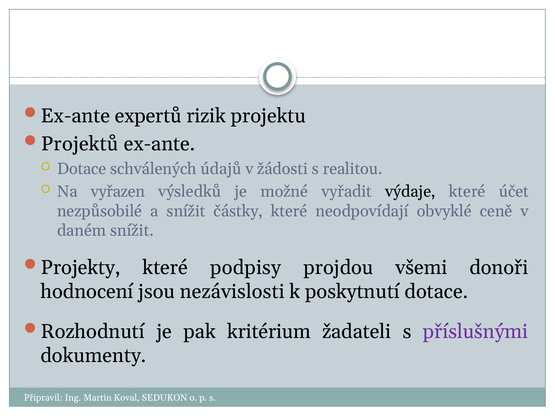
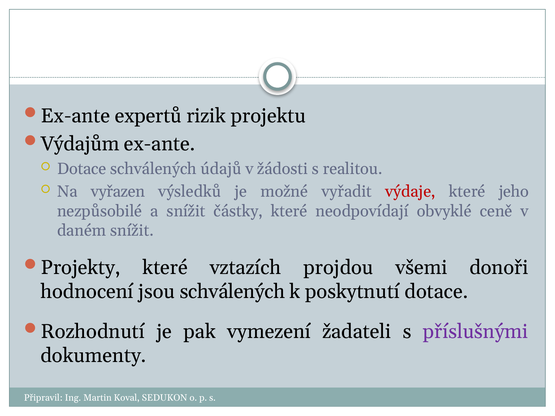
Projektů: Projektů -> Výdajům
výdaje colour: black -> red
účet: účet -> jeho
podpisy: podpisy -> vztazích
jsou nezávislosti: nezávislosti -> schválených
kritérium: kritérium -> vymezení
